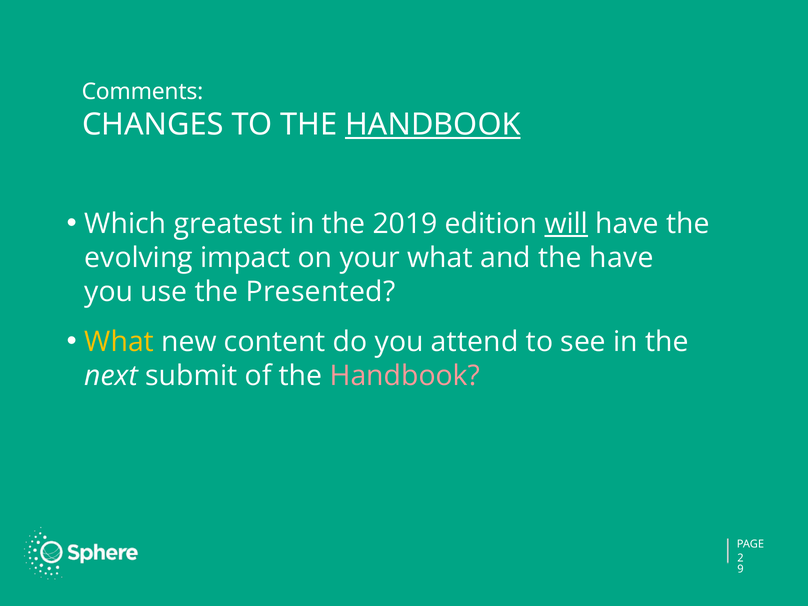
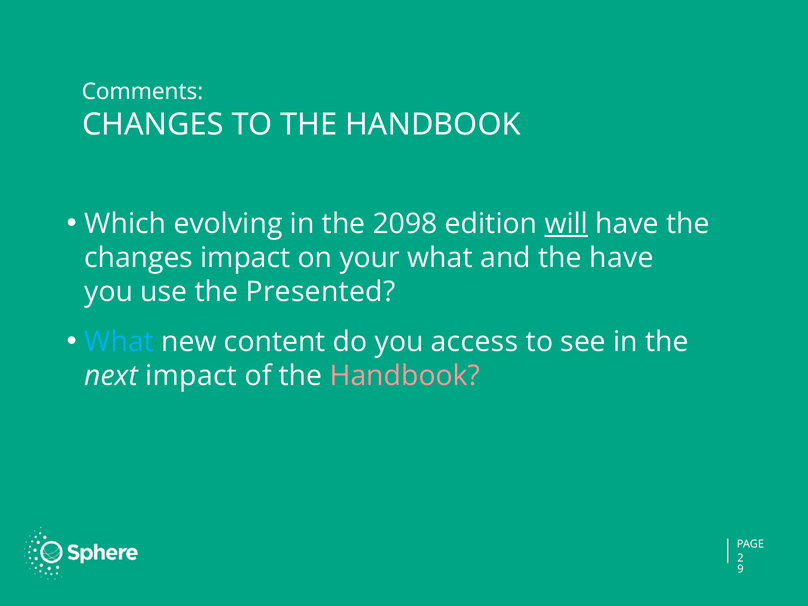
HANDBOOK at (433, 125) underline: present -> none
greatest: greatest -> evolving
2019: 2019 -> 2098
evolving at (139, 258): evolving -> changes
What at (119, 342) colour: yellow -> light blue
attend: attend -> access
next submit: submit -> impact
